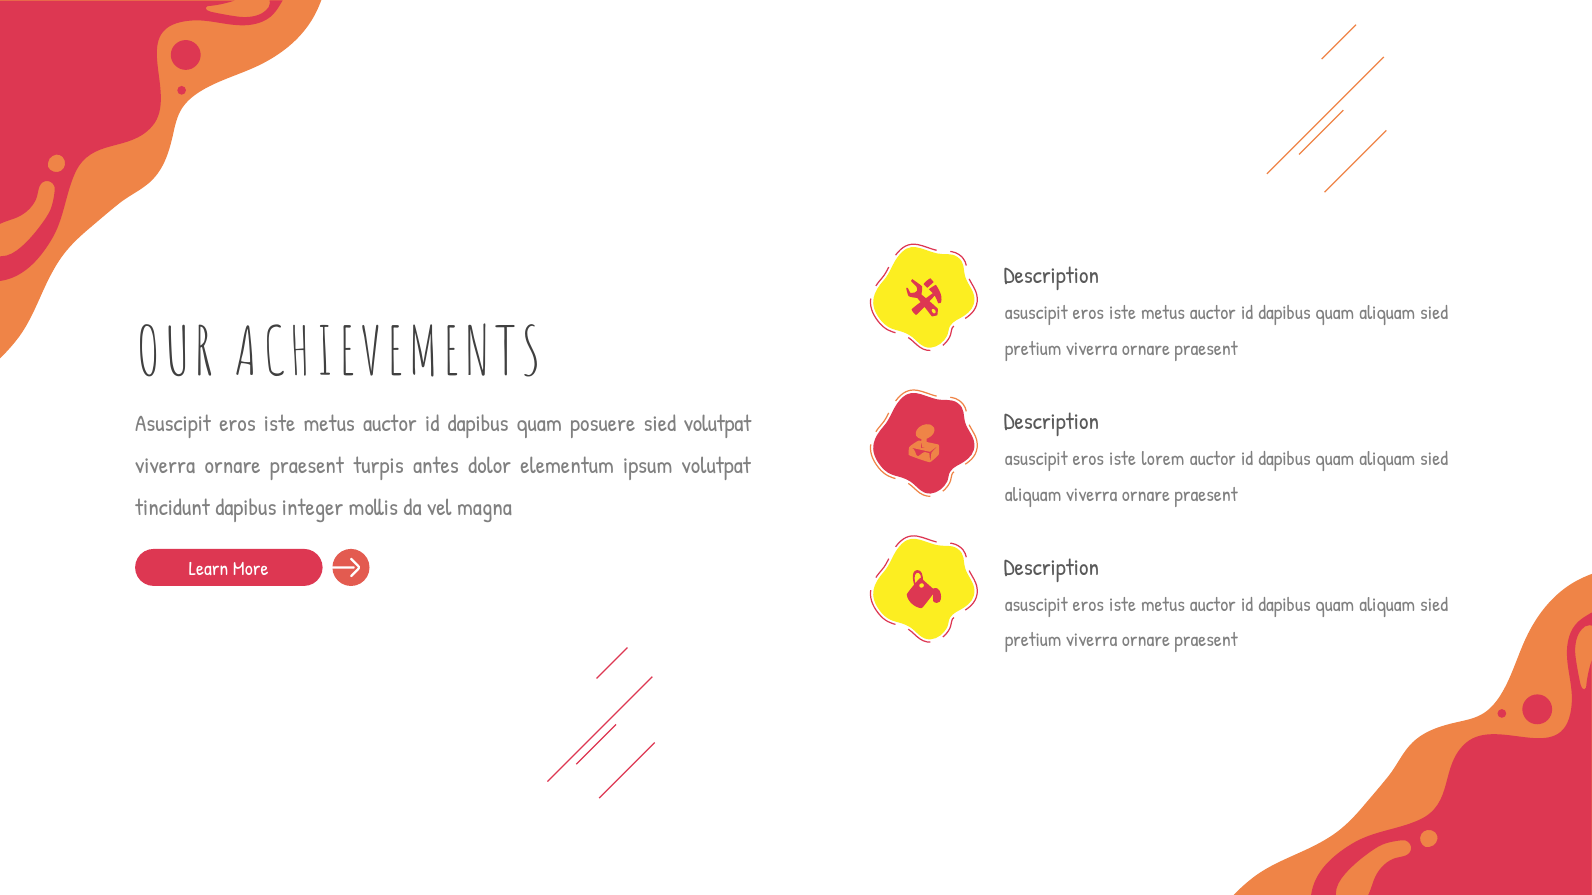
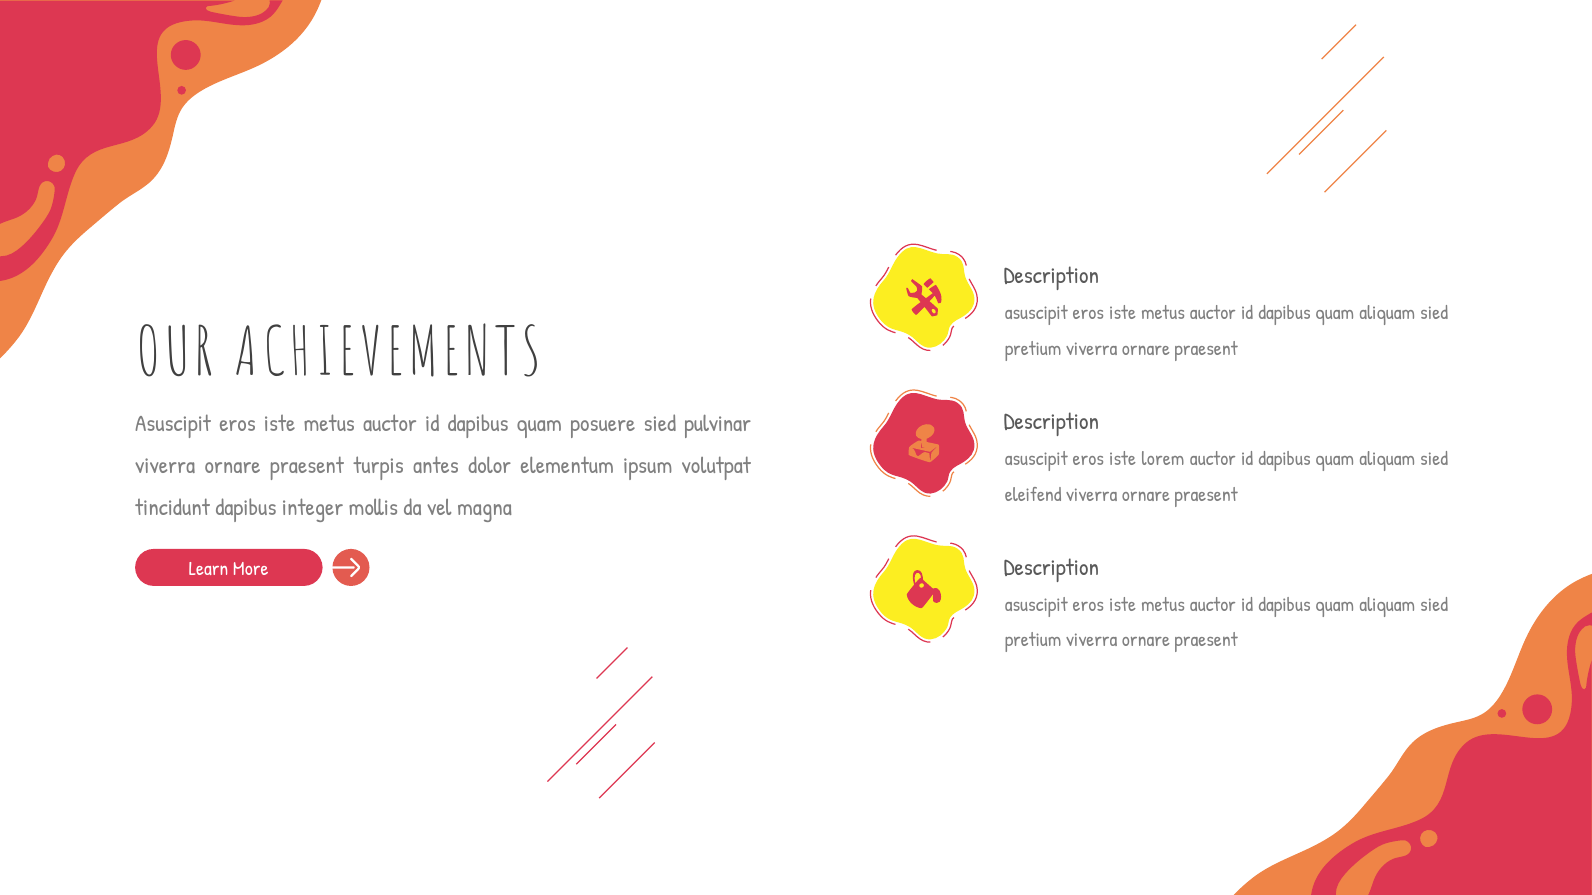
sied volutpat: volutpat -> pulvinar
aliquam at (1033, 495): aliquam -> eleifend
